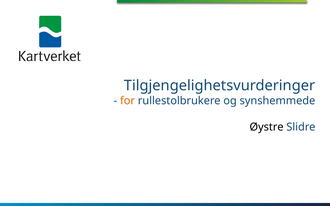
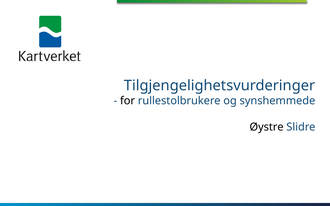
for colour: orange -> black
